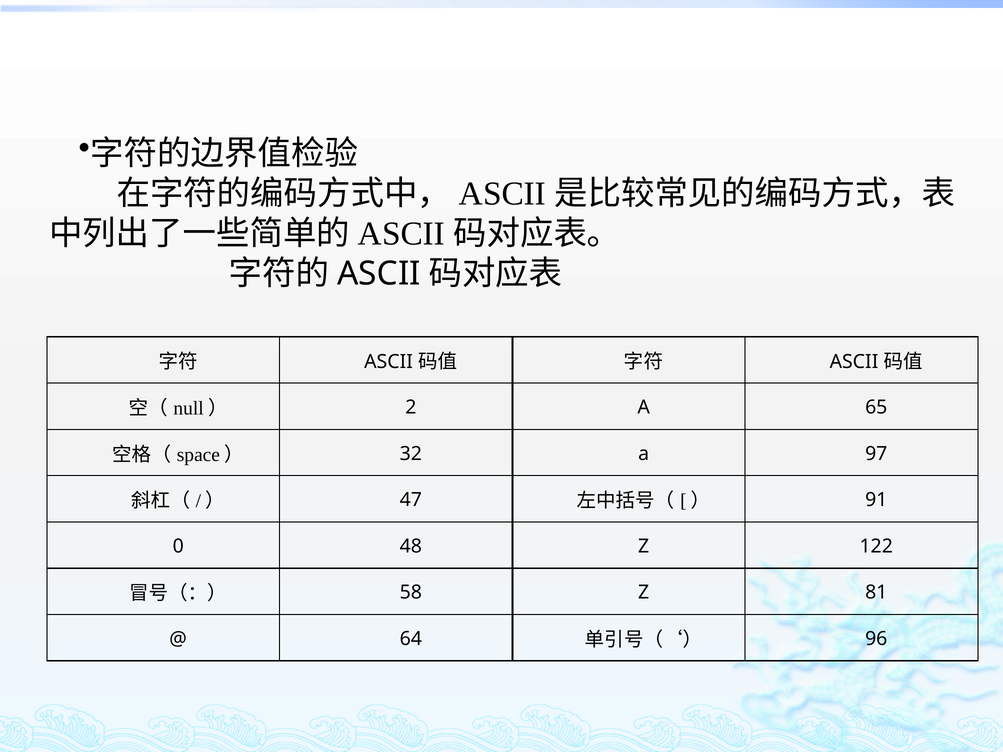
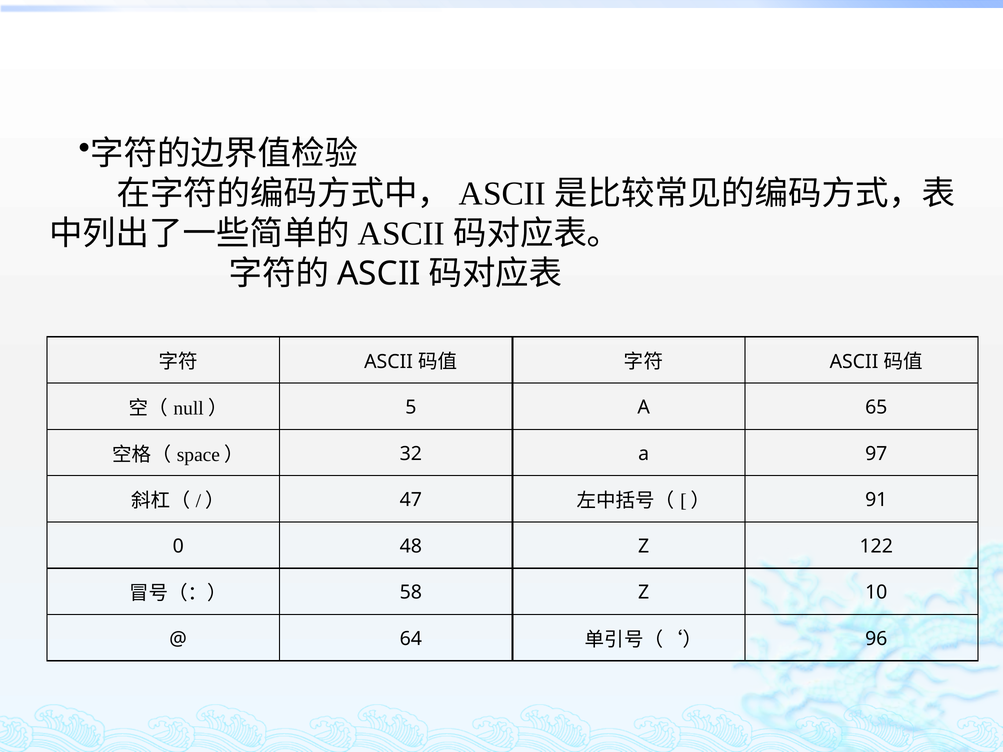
2: 2 -> 5
81: 81 -> 10
